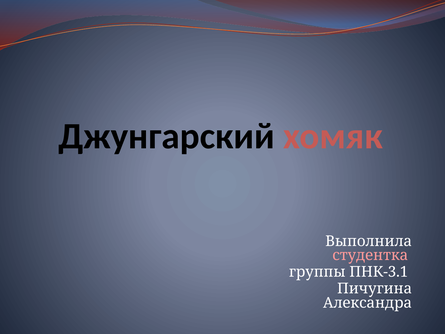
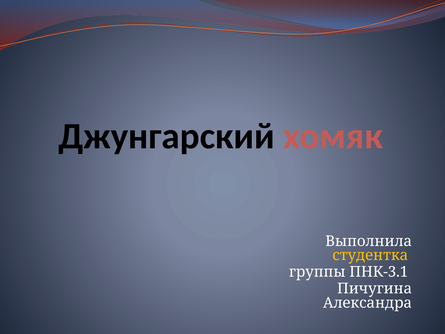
студентка colour: pink -> yellow
